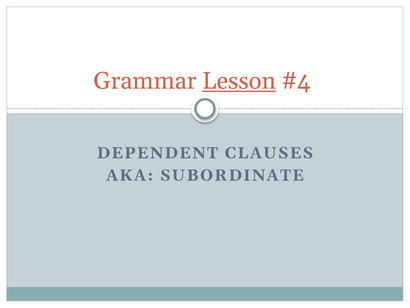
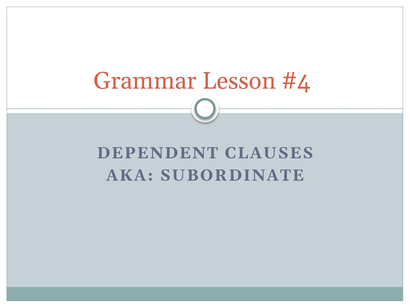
Lesson underline: present -> none
